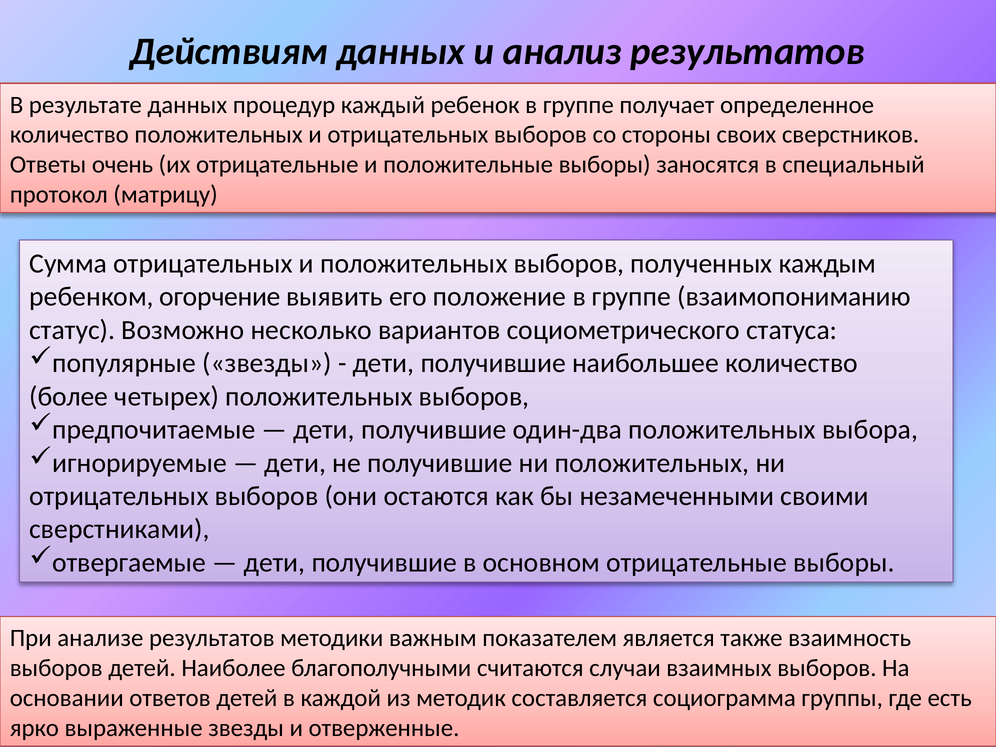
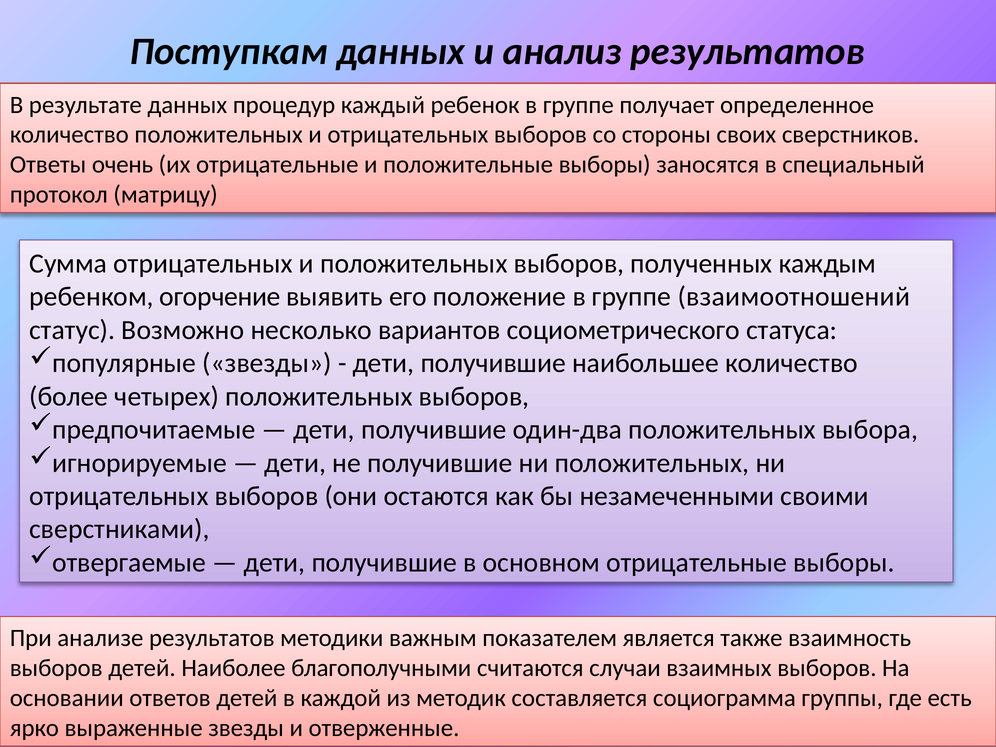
Действиям: Действиям -> Поступкам
взаимопониманию: взаимопониманию -> взаимоотношений
